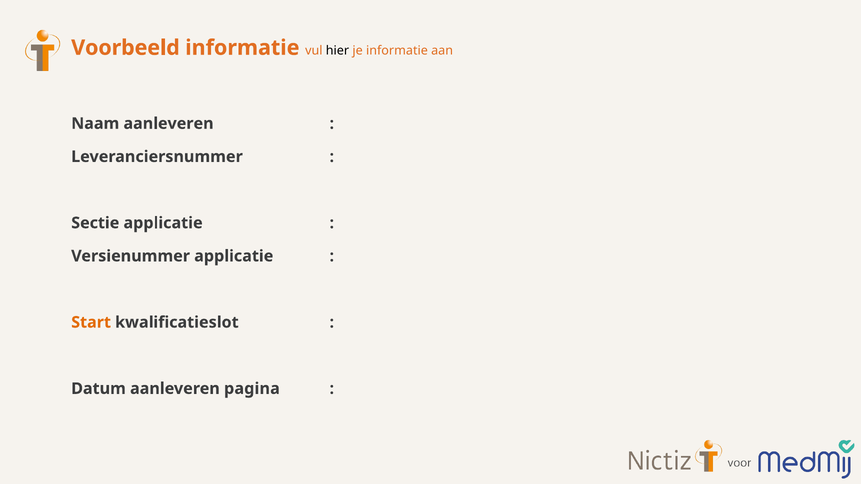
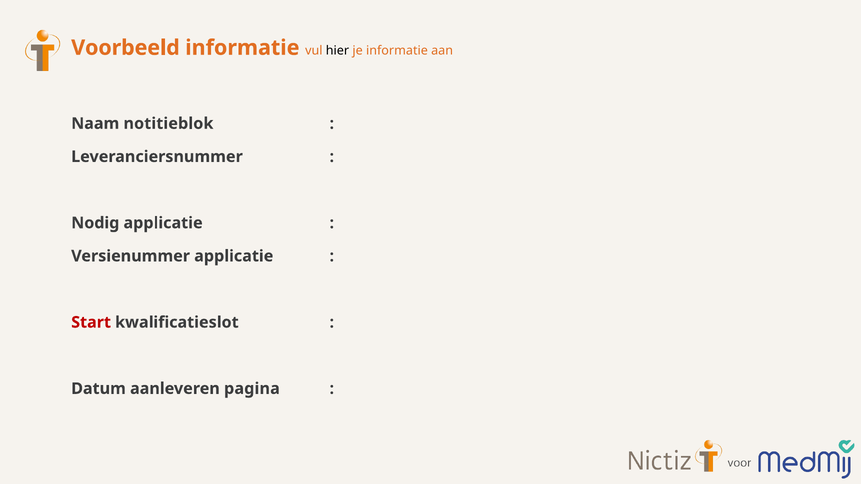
Naam aanleveren: aanleveren -> notitieblok
Sectie: Sectie -> Nodig
Start colour: orange -> red
